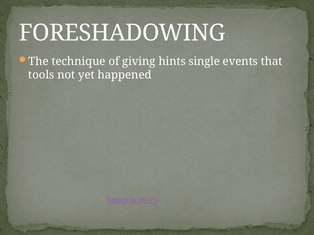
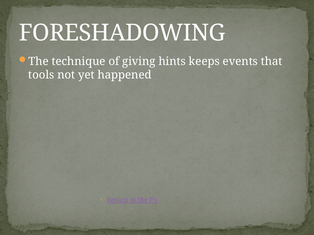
single: single -> keeps
